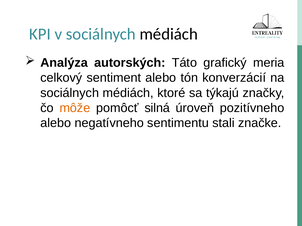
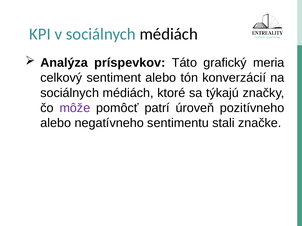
autorských: autorských -> príspevkov
môže colour: orange -> purple
silná: silná -> patrí
